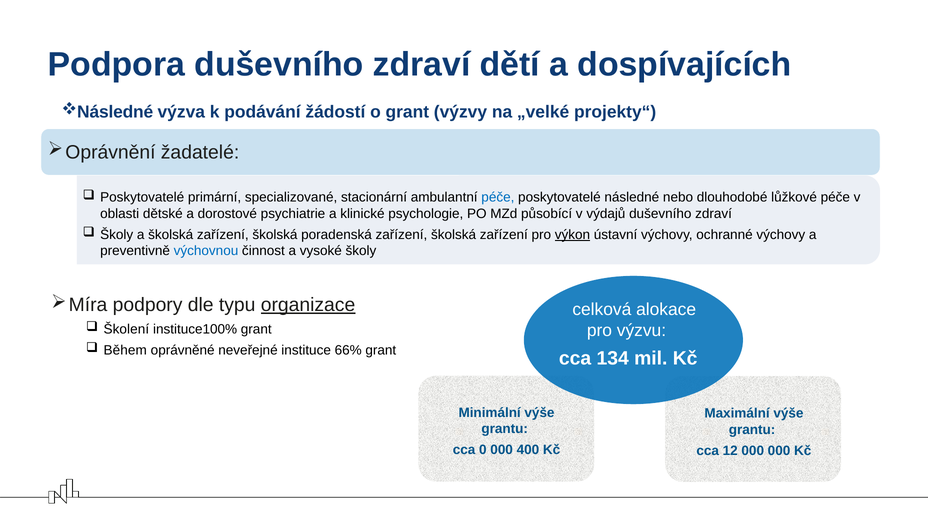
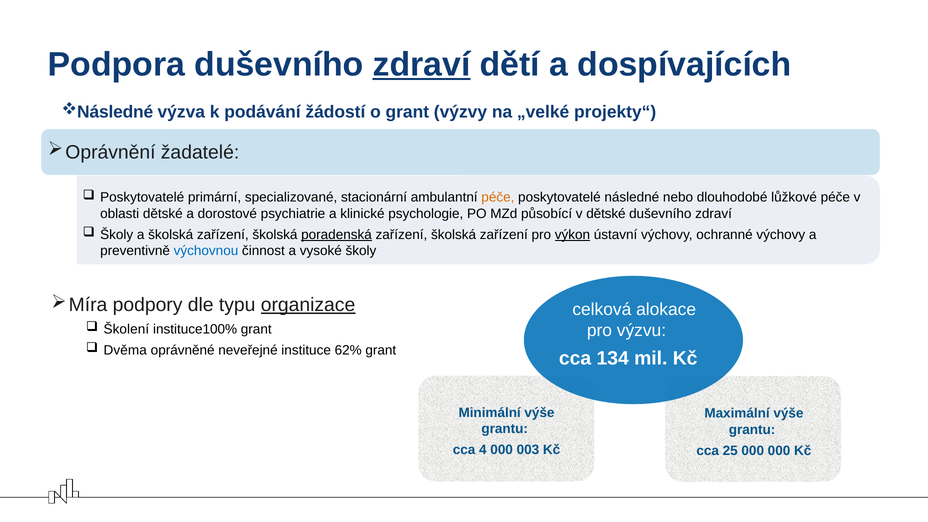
zdraví at (422, 65) underline: none -> present
péče at (498, 197) colour: blue -> orange
v výdajů: výdajů -> dětské
poradenská underline: none -> present
Během: Během -> Dvěma
66%: 66% -> 62%
0: 0 -> 4
400: 400 -> 003
12: 12 -> 25
